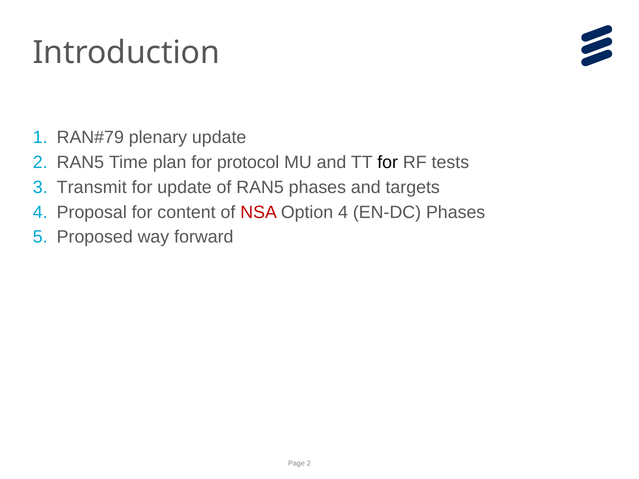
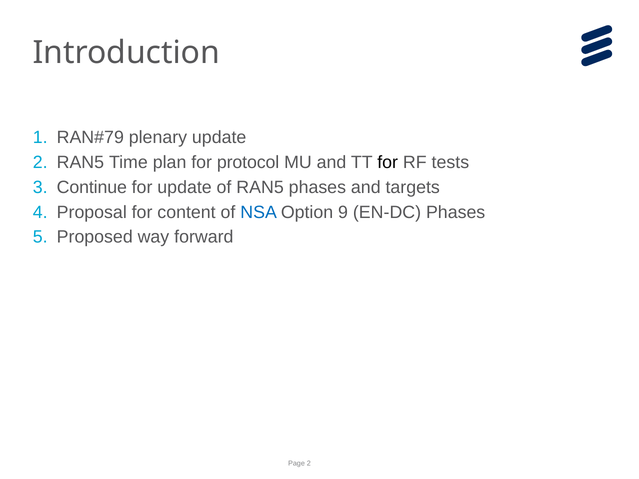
Transmit: Transmit -> Continue
NSA colour: red -> blue
Option 4: 4 -> 9
